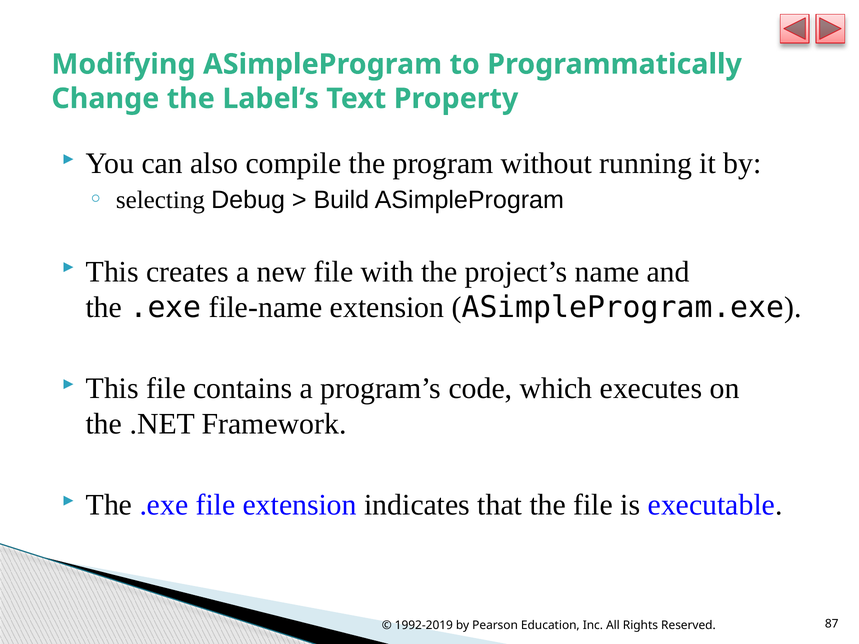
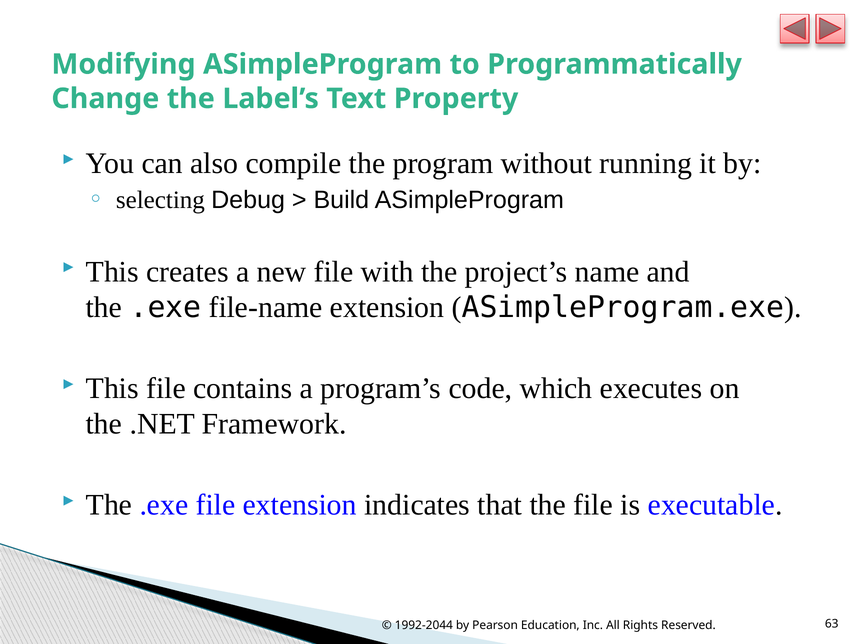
1992-2019: 1992-2019 -> 1992-2044
87: 87 -> 63
